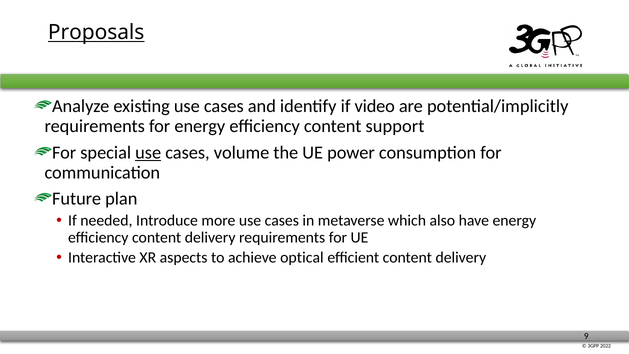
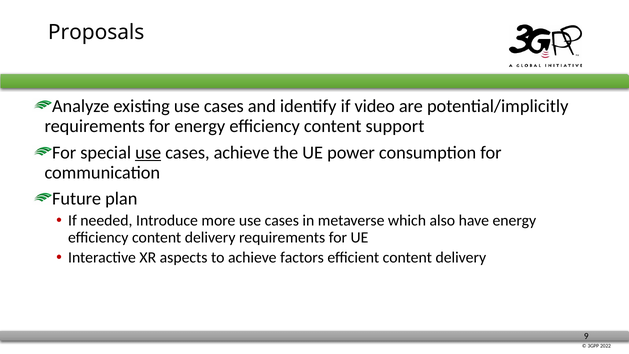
Proposals underline: present -> none
cases volume: volume -> achieve
optical: optical -> factors
